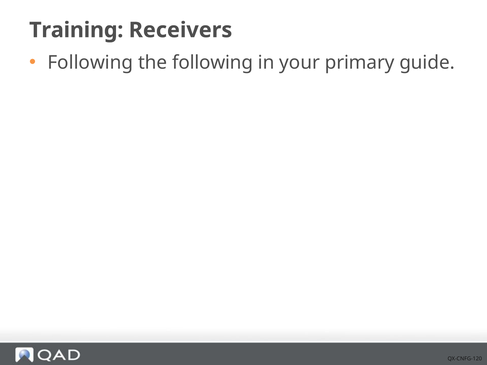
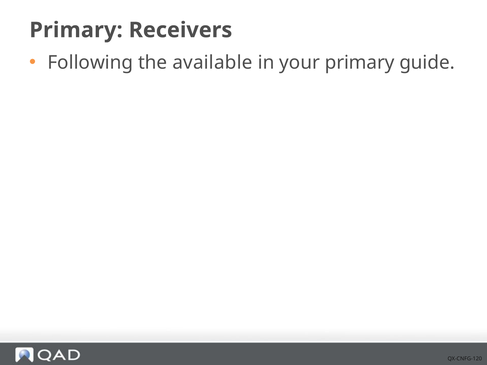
Training at (76, 30): Training -> Primary
the following: following -> available
